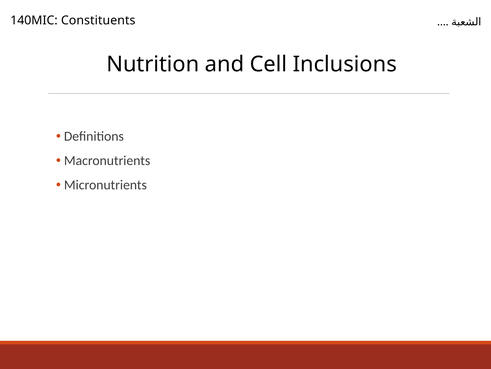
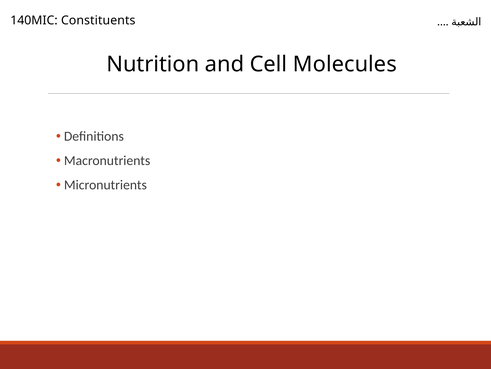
Inclusions: Inclusions -> Molecules
